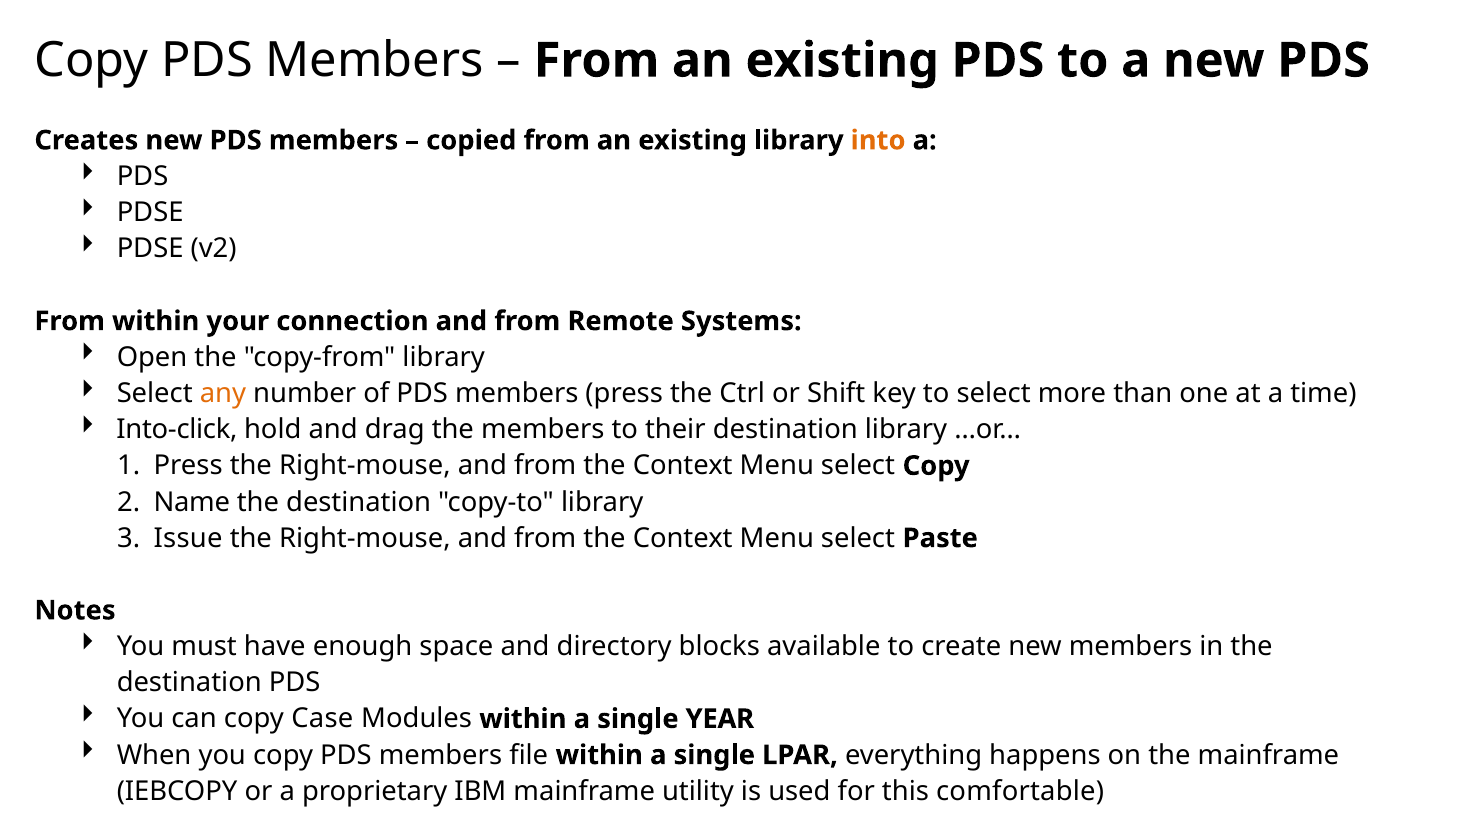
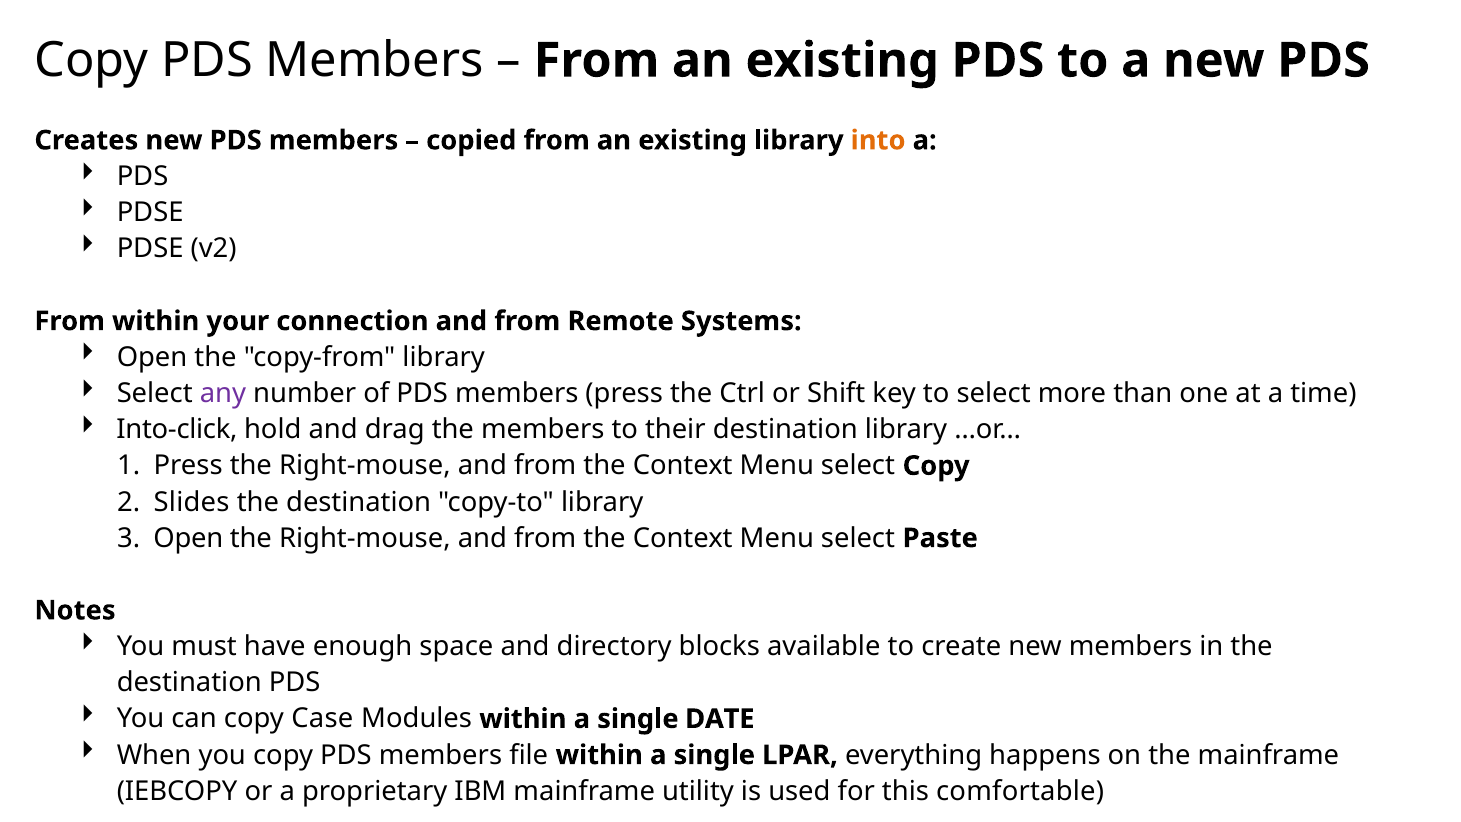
any colour: orange -> purple
Name: Name -> Slides
Issue at (188, 538): Issue -> Open
YEAR: YEAR -> DATE
